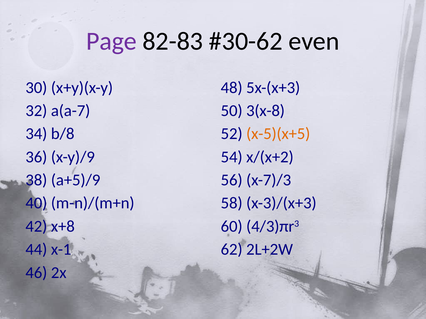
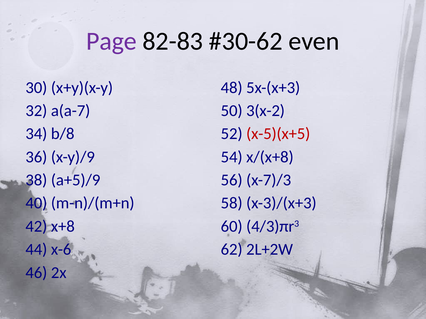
3(x-8: 3(x-8 -> 3(x-2
x-5)(x+5 colour: orange -> red
x/(x+2: x/(x+2 -> x/(x+8
x-1: x-1 -> x-6
